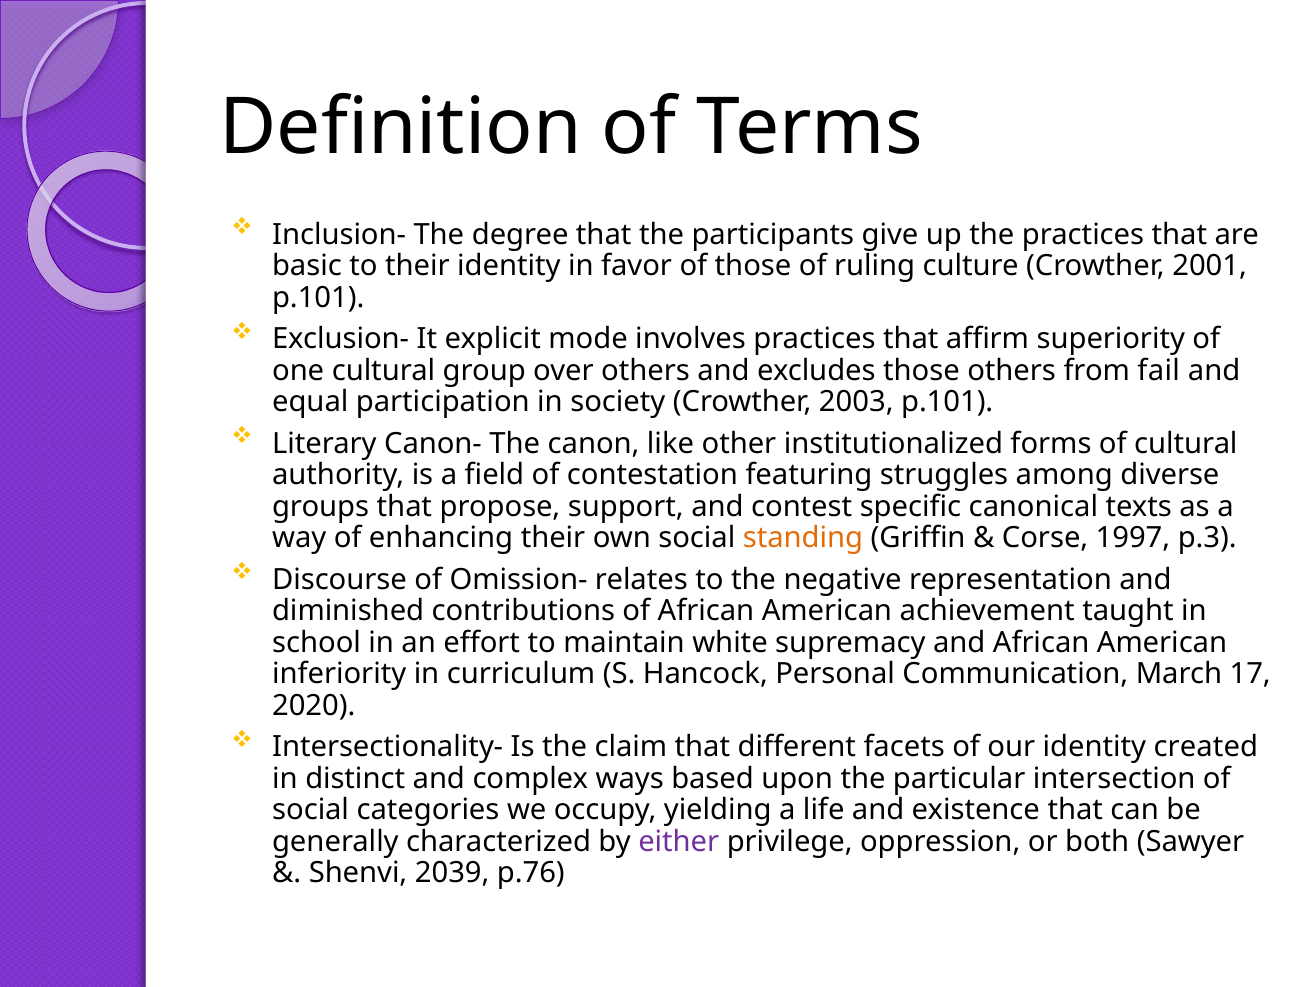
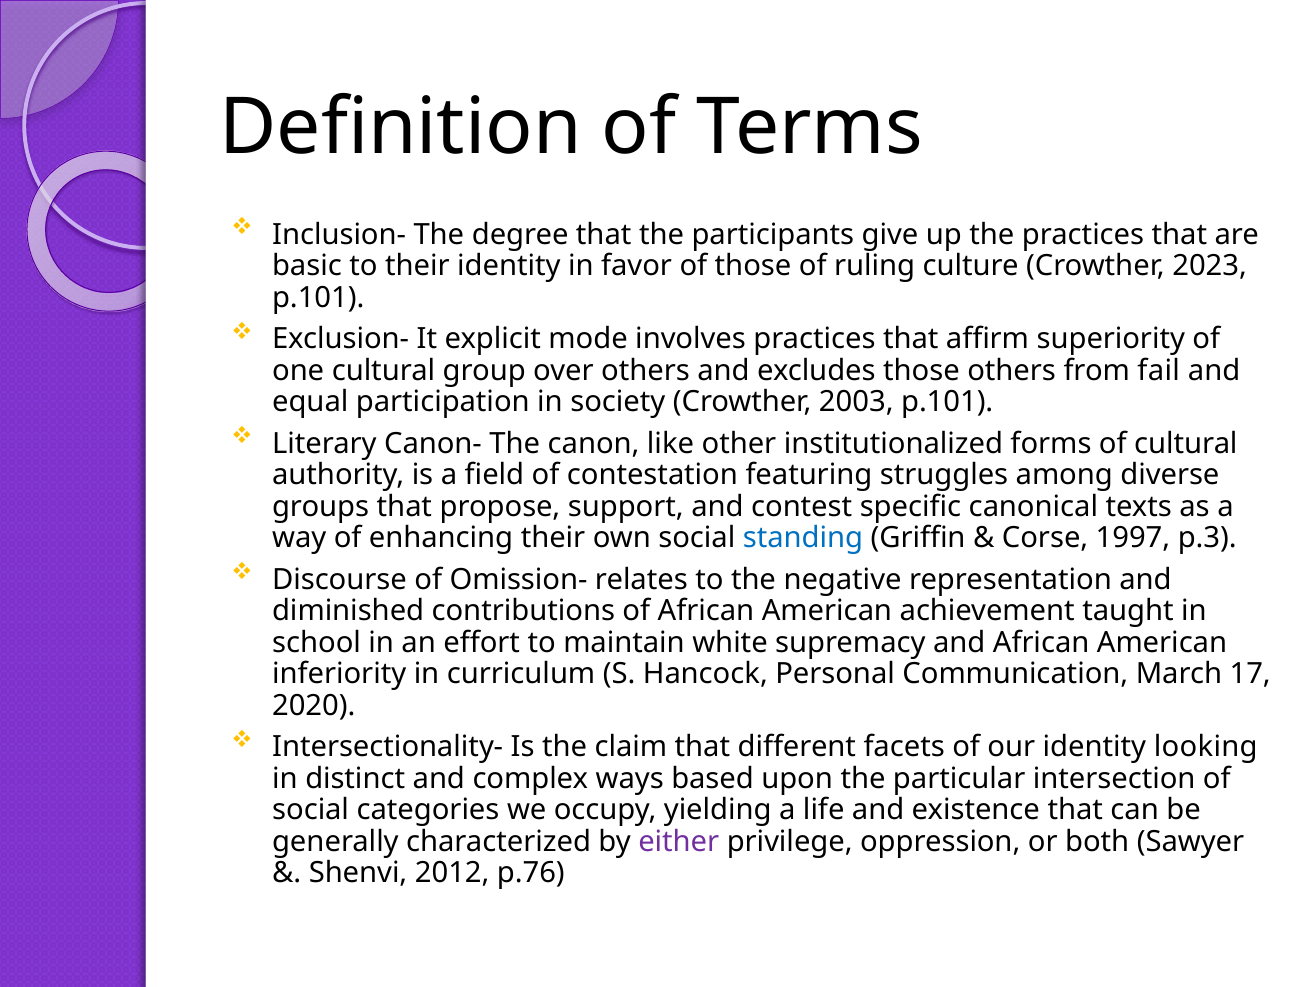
2001: 2001 -> 2023
standing colour: orange -> blue
created: created -> looking
2039: 2039 -> 2012
